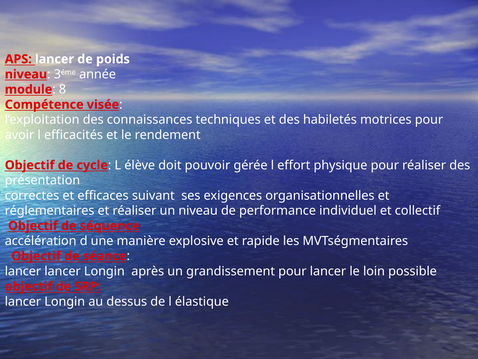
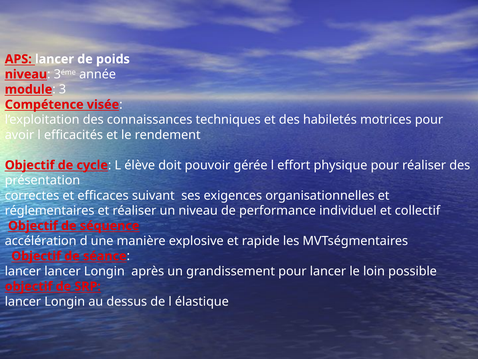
8: 8 -> 3
